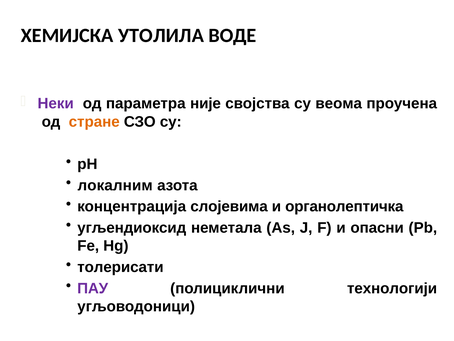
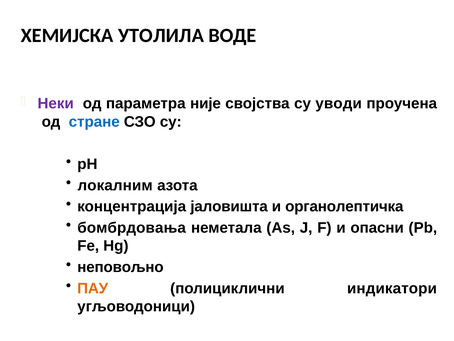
веома: веома -> уводи
стране colour: orange -> blue
слојевима: слојевима -> јаловишта
угљендиоксид: угљендиоксид -> бомбрдовања
толерисати: толерисати -> неповољно
ПАУ colour: purple -> orange
технологији: технологији -> индикатори
